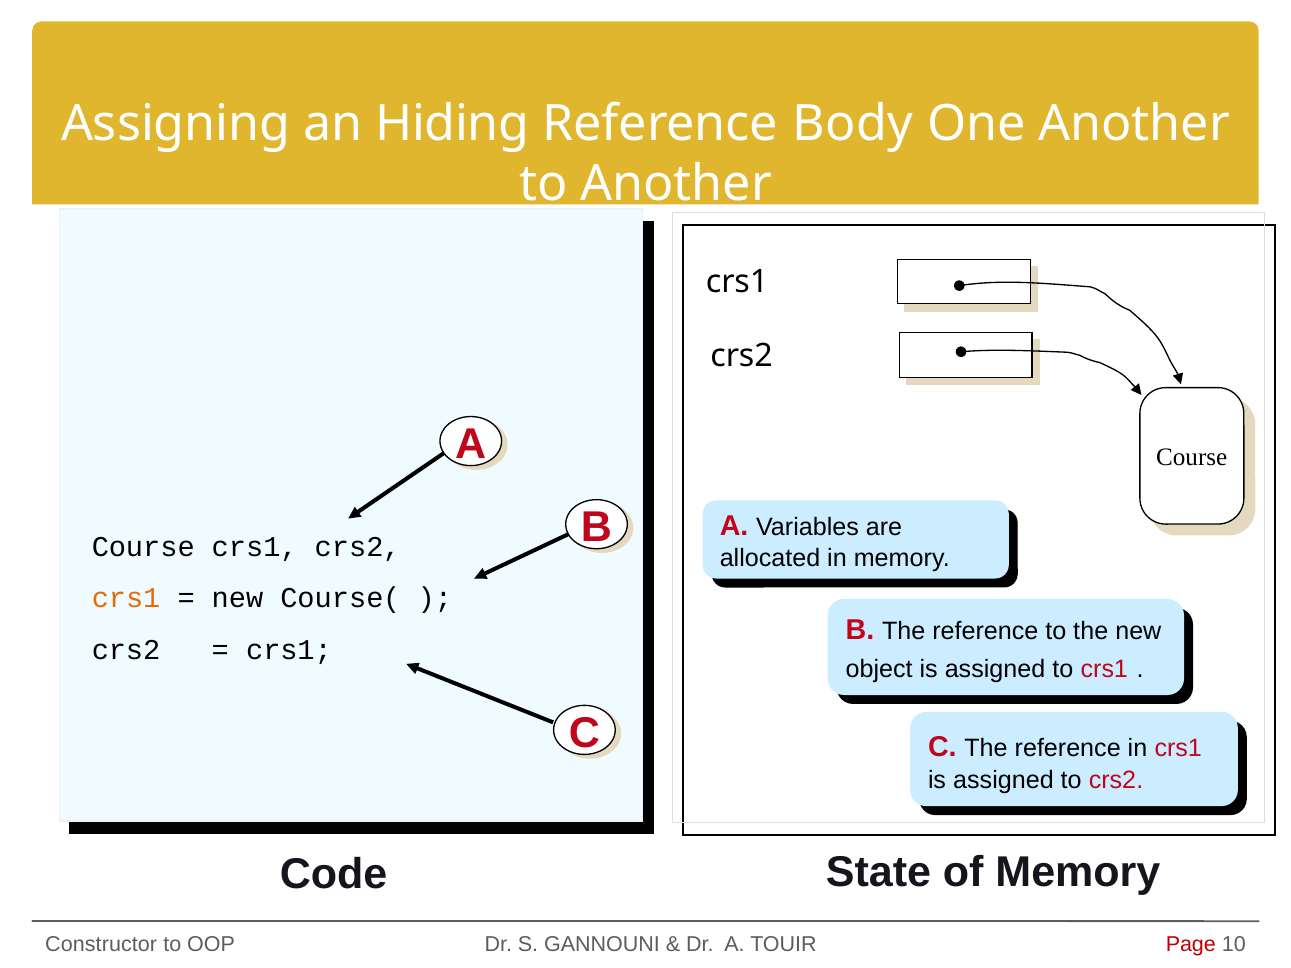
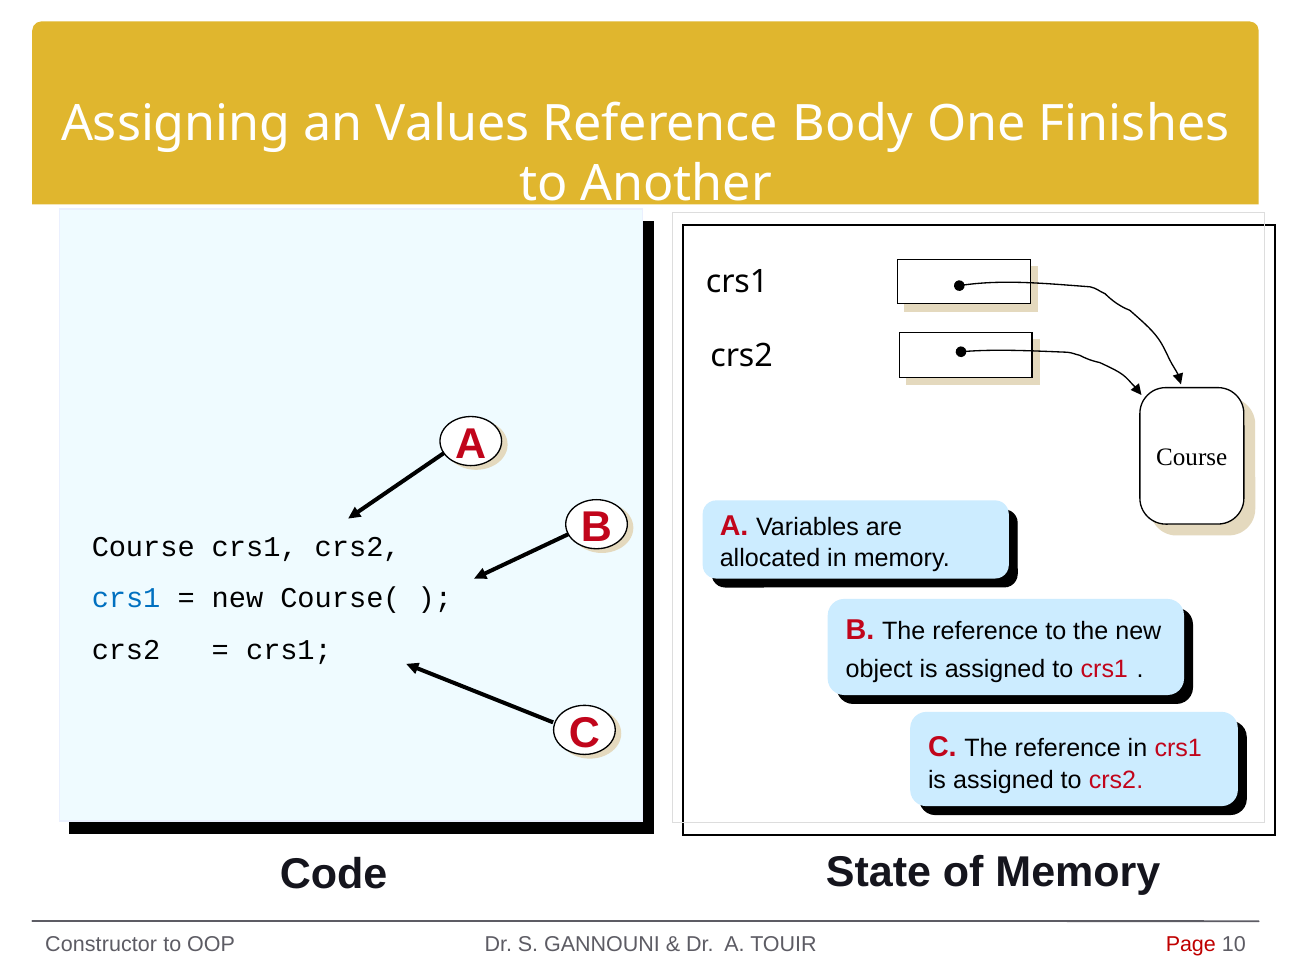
Hiding: Hiding -> Values
One Another: Another -> Finishes
crs1 at (126, 599) colour: orange -> blue
